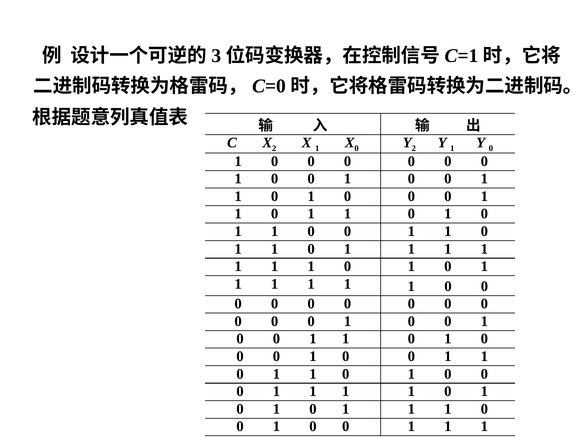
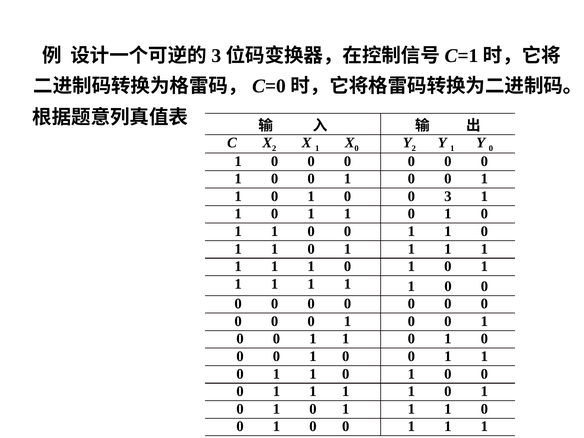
0 at (448, 196): 0 -> 3
